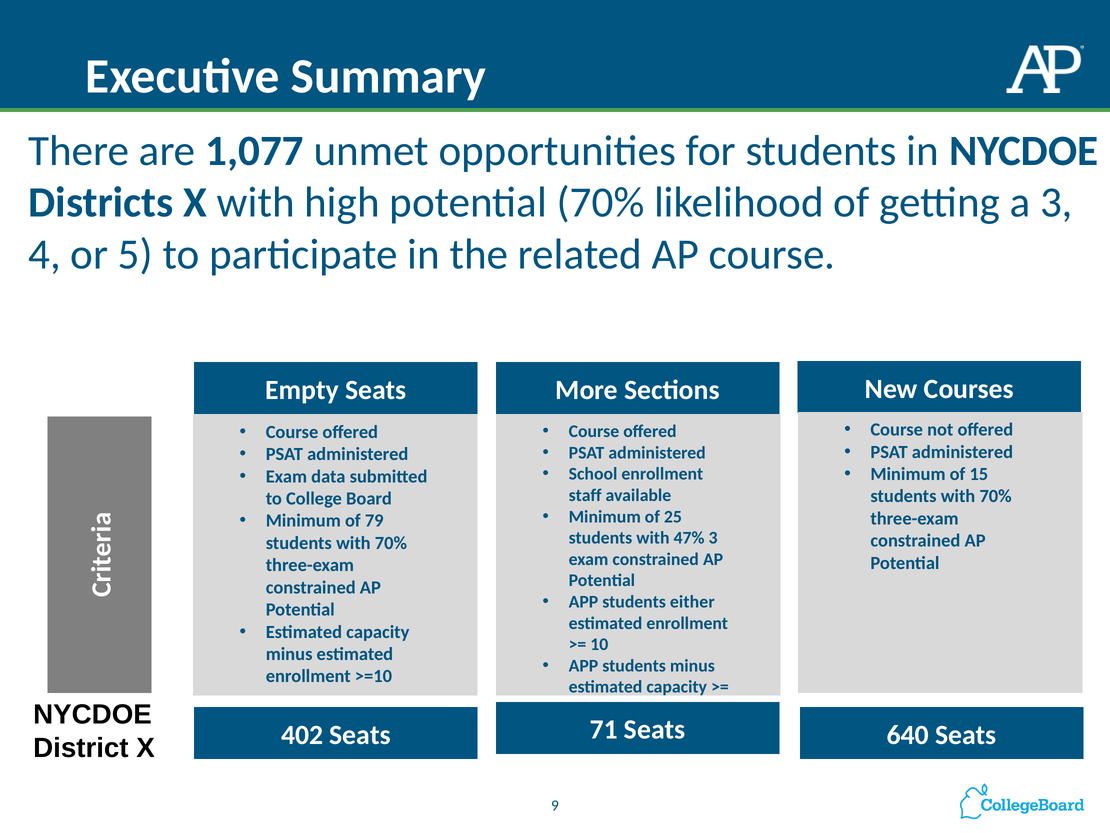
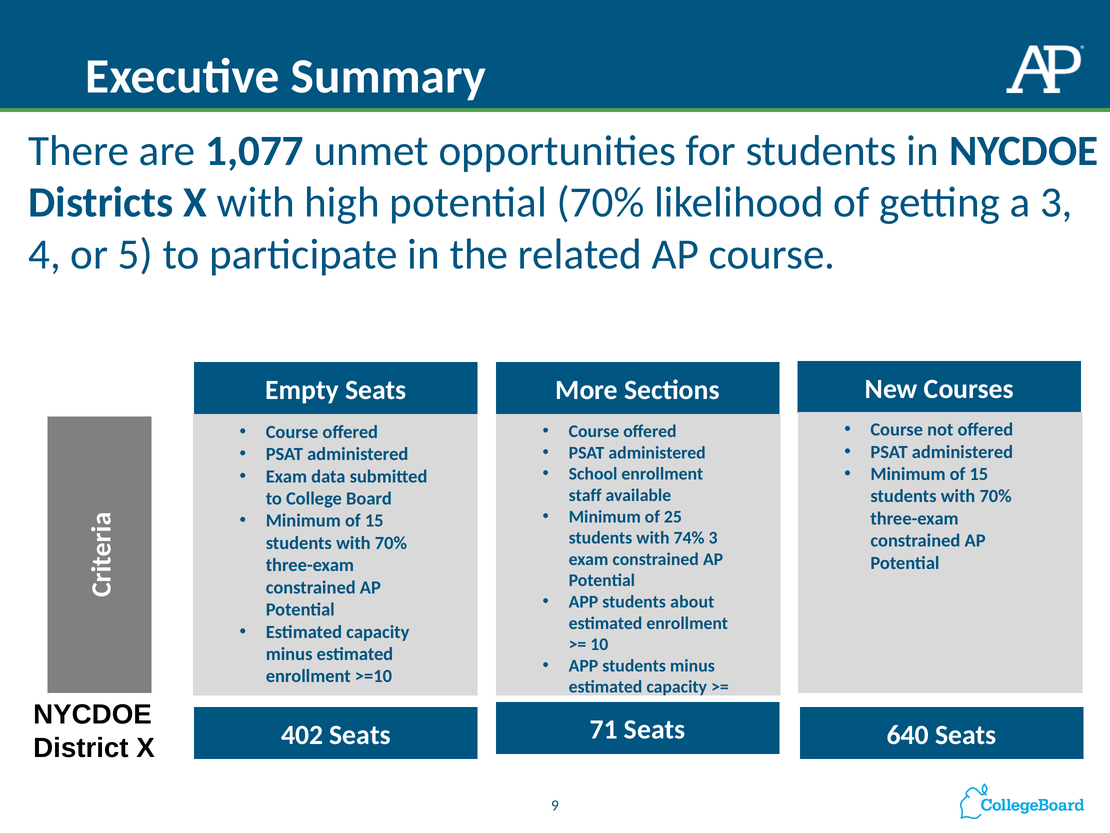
79 at (374, 521): 79 -> 15
47%: 47% -> 74%
either: either -> about
